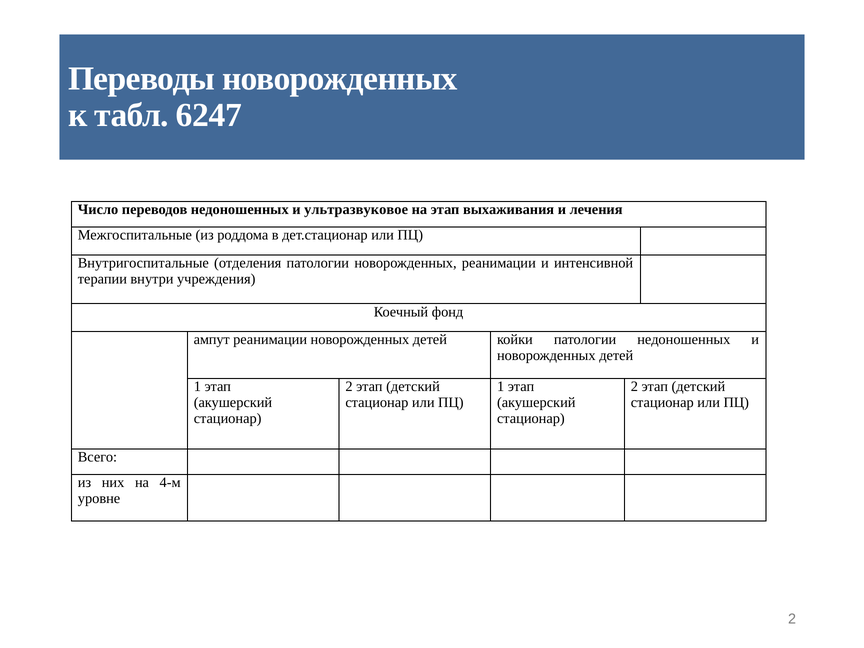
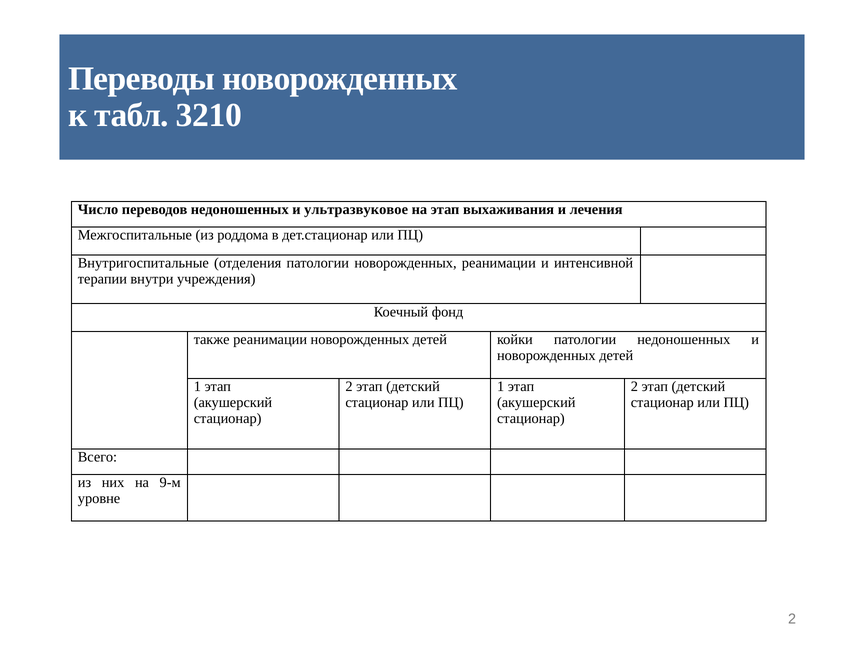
6247: 6247 -> 3210
ампут: ампут -> также
4-м: 4-м -> 9-м
